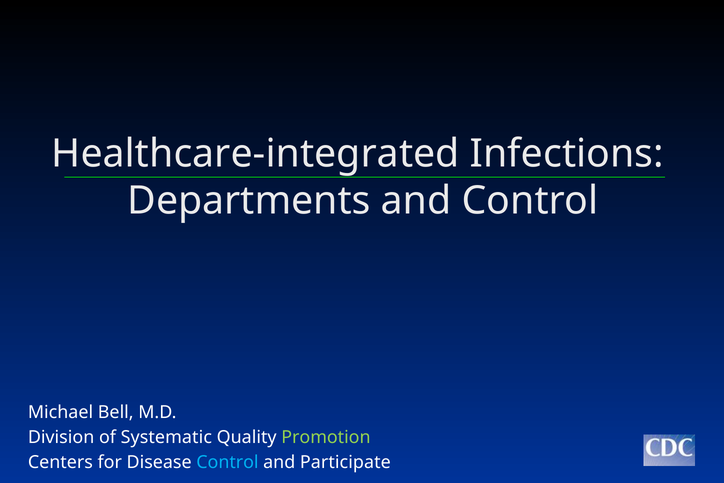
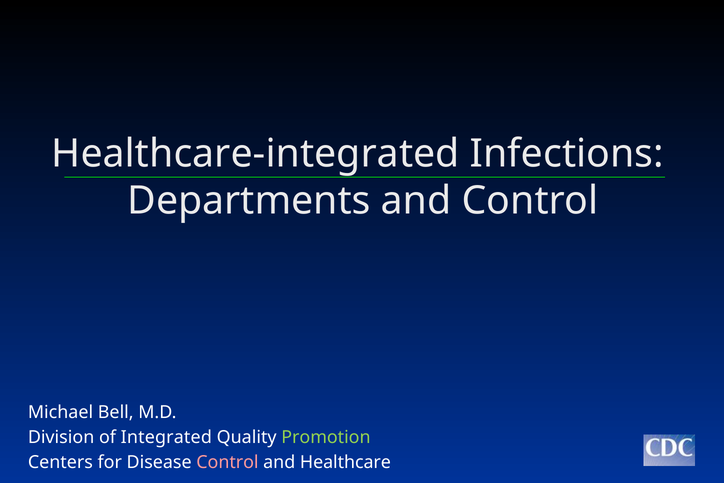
Systematic: Systematic -> Integrated
Control at (227, 462) colour: light blue -> pink
Participate: Participate -> Healthcare
